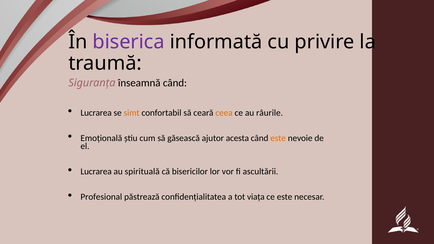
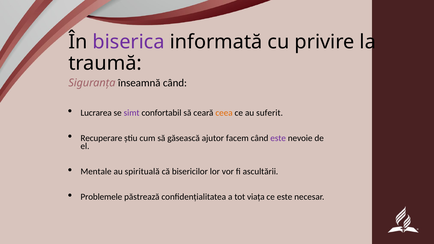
simt colour: orange -> purple
râurile: râurile -> suferit
Emoțională: Emoțională -> Recuperare
acesta: acesta -> facem
este at (278, 138) colour: orange -> purple
Lucrarea at (96, 172): Lucrarea -> Mentale
Profesional: Profesional -> Problemele
